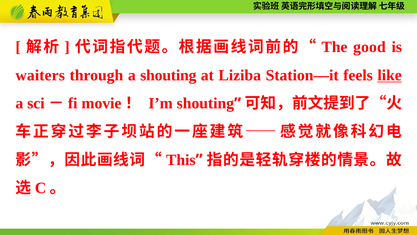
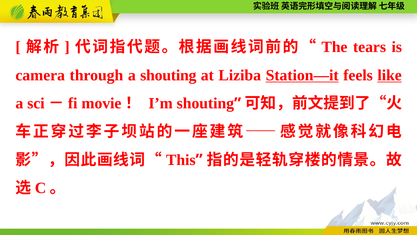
good: good -> tears
waiters: waiters -> camera
Station—it underline: none -> present
